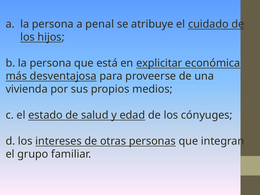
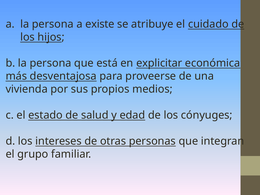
penal: penal -> existe
